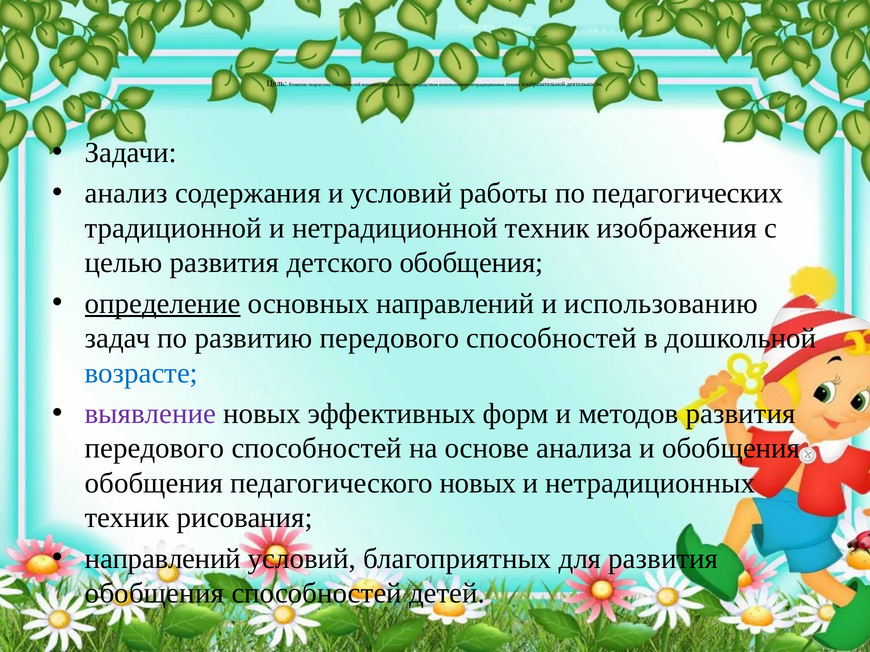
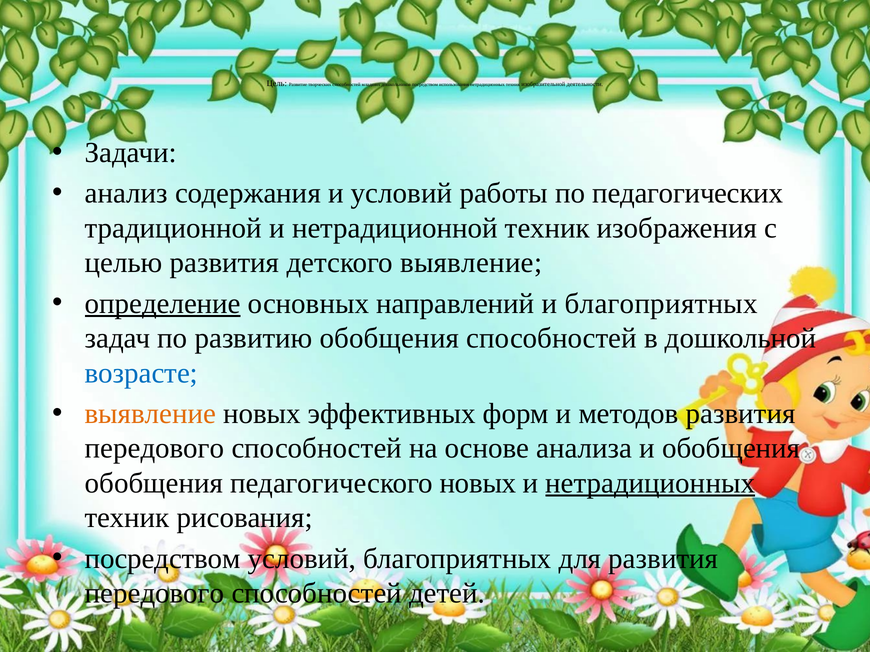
детского обобщения: обобщения -> выявление
и использованию: использованию -> благоприятных
развитию передового: передового -> обобщения
выявление at (150, 414) colour: purple -> orange
нетрадиционных at (650, 483) underline: none -> present
направлений at (163, 559): направлений -> посредством
обобщения at (154, 594): обобщения -> передового
